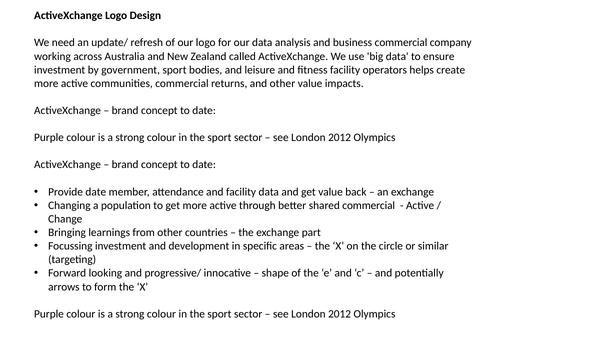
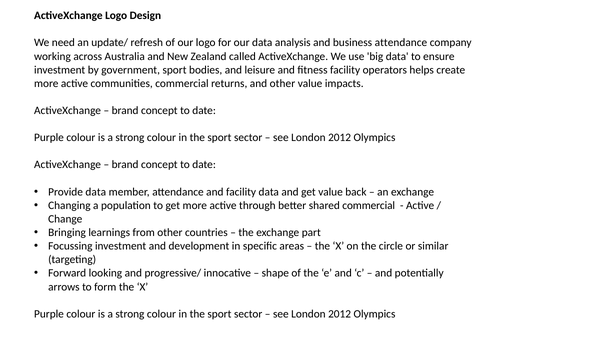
business commercial: commercial -> attendance
Provide date: date -> data
